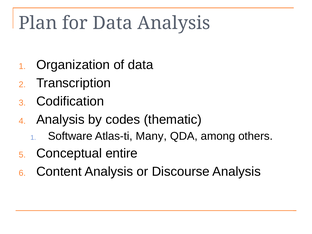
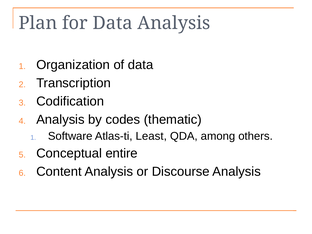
Many: Many -> Least
